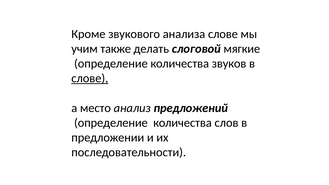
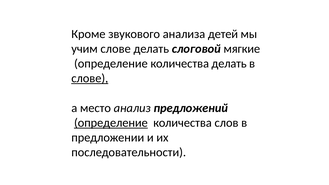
анализа слове: слове -> детей
учим также: также -> слове
количества звуков: звуков -> делать
определение at (111, 123) underline: none -> present
